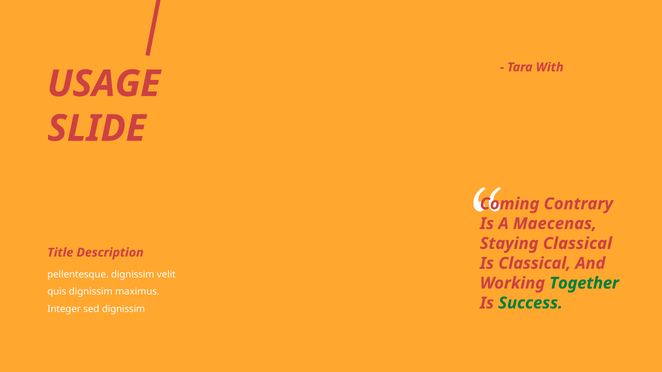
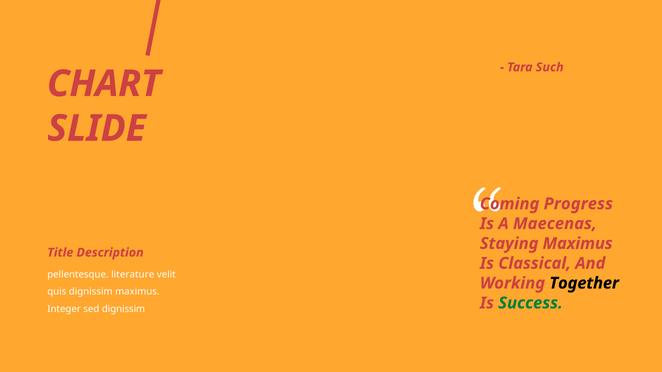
With: With -> Such
USAGE: USAGE -> CHART
Contrary: Contrary -> Progress
Staying Classical: Classical -> Maximus
pellentesque dignissim: dignissim -> literature
Together colour: green -> black
